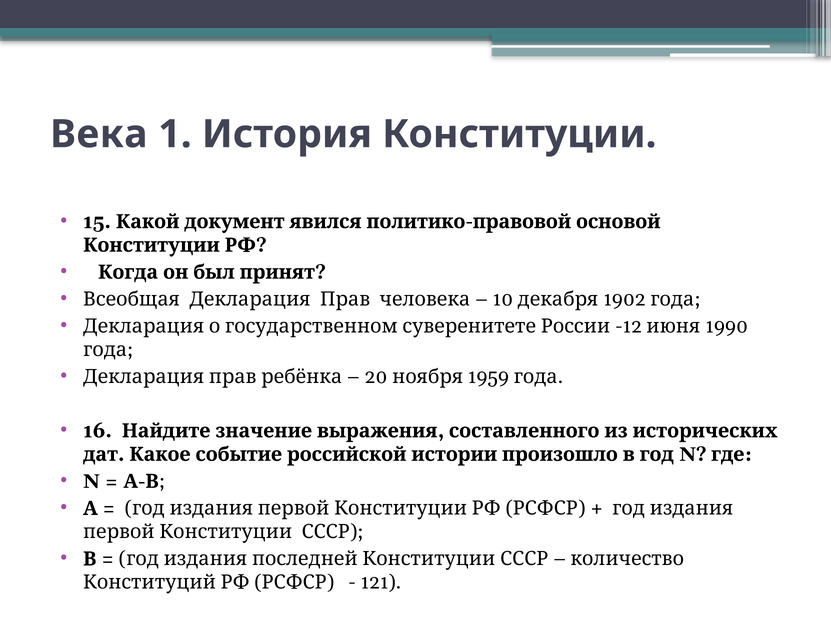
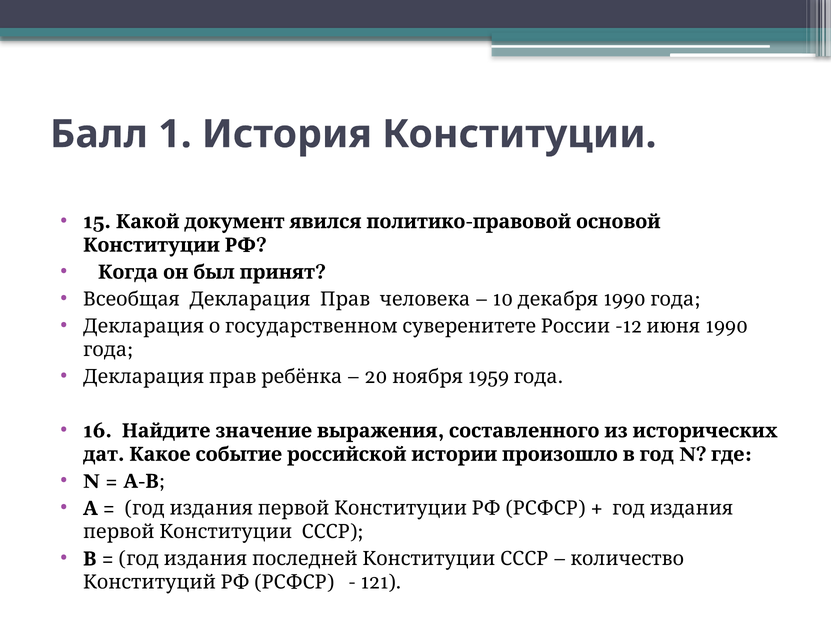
Века: Века -> Балл
10 1902: 1902 -> 1990
